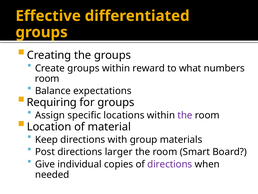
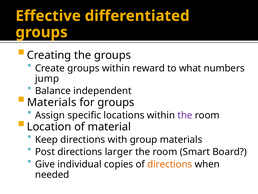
room at (47, 78): room -> jump
expectations: expectations -> independent
Requiring at (52, 102): Requiring -> Materials
directions at (170, 164) colour: purple -> orange
